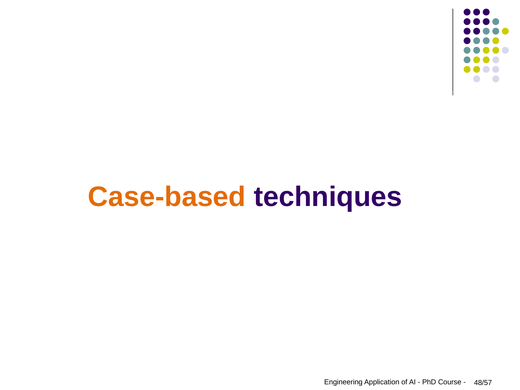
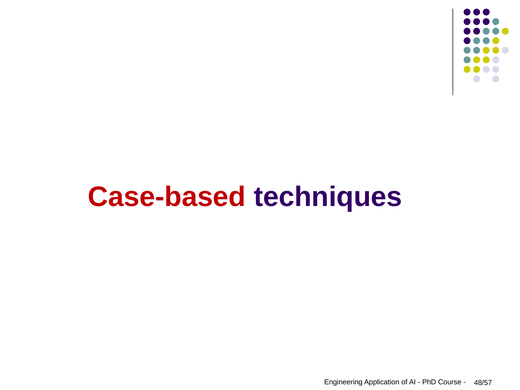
Case-based colour: orange -> red
